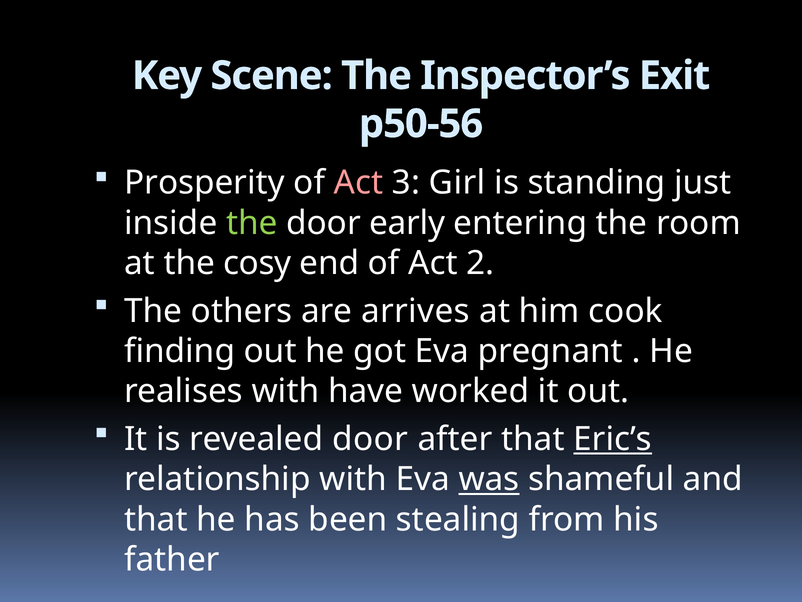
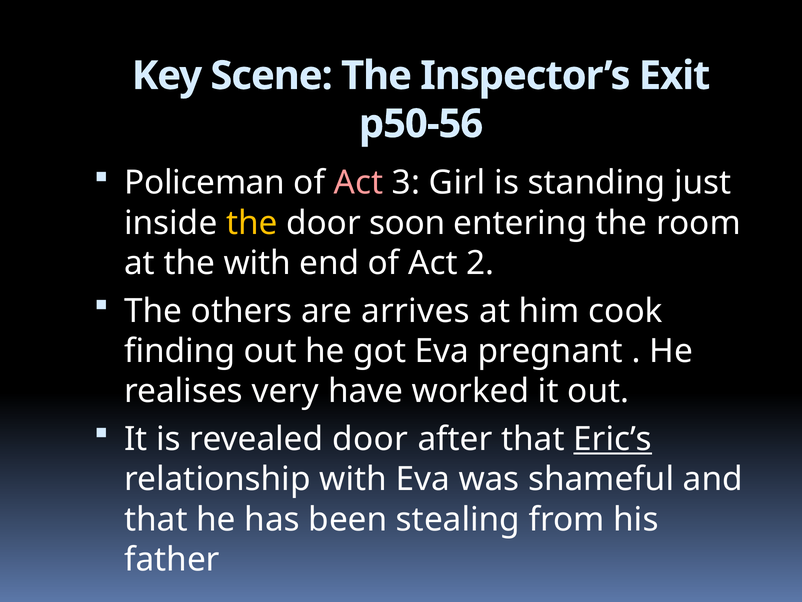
Prosperity: Prosperity -> Policeman
the at (252, 223) colour: light green -> yellow
early: early -> soon
the cosy: cosy -> with
realises with: with -> very
was underline: present -> none
